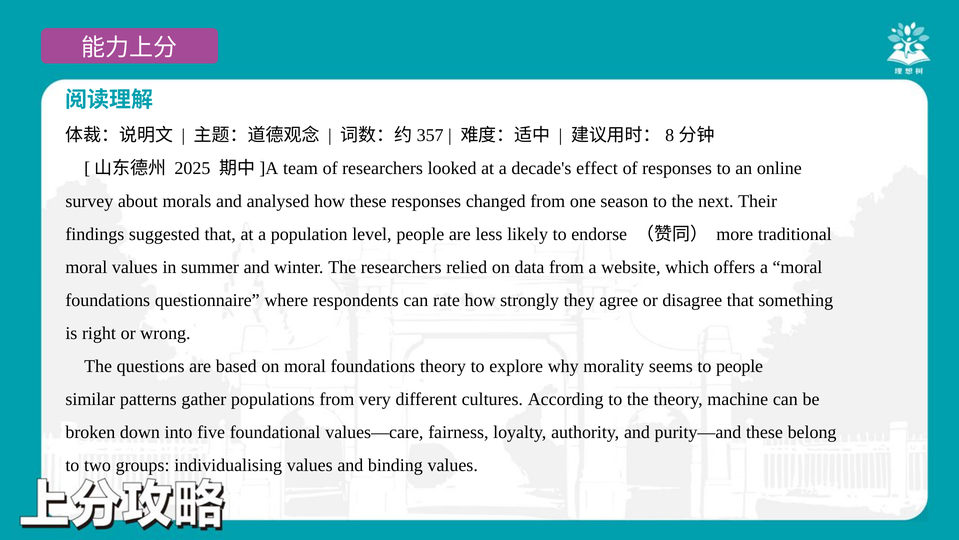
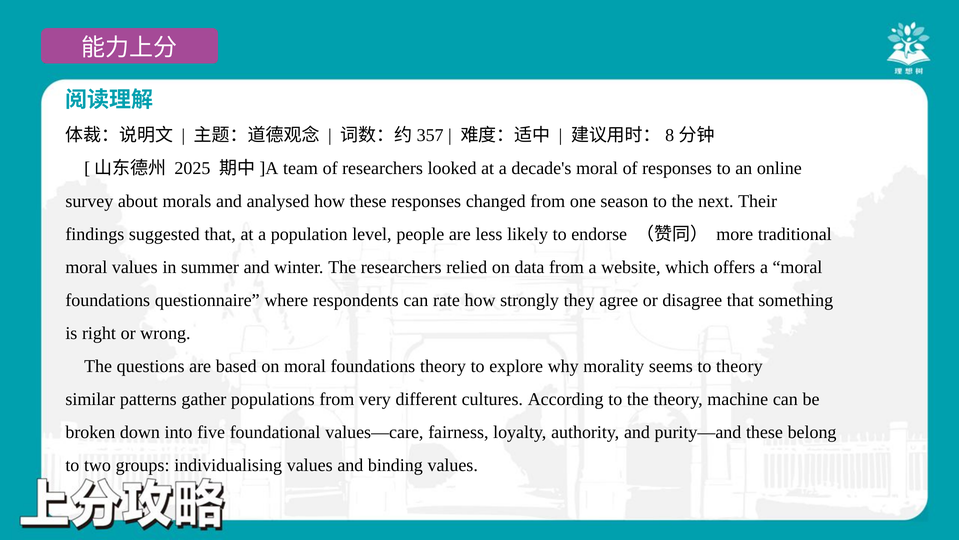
decade's effect: effect -> moral
to people: people -> theory
